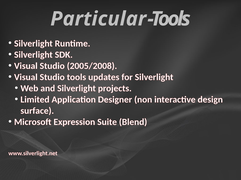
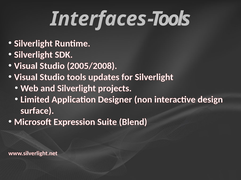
Particular: Particular -> Interfaces
